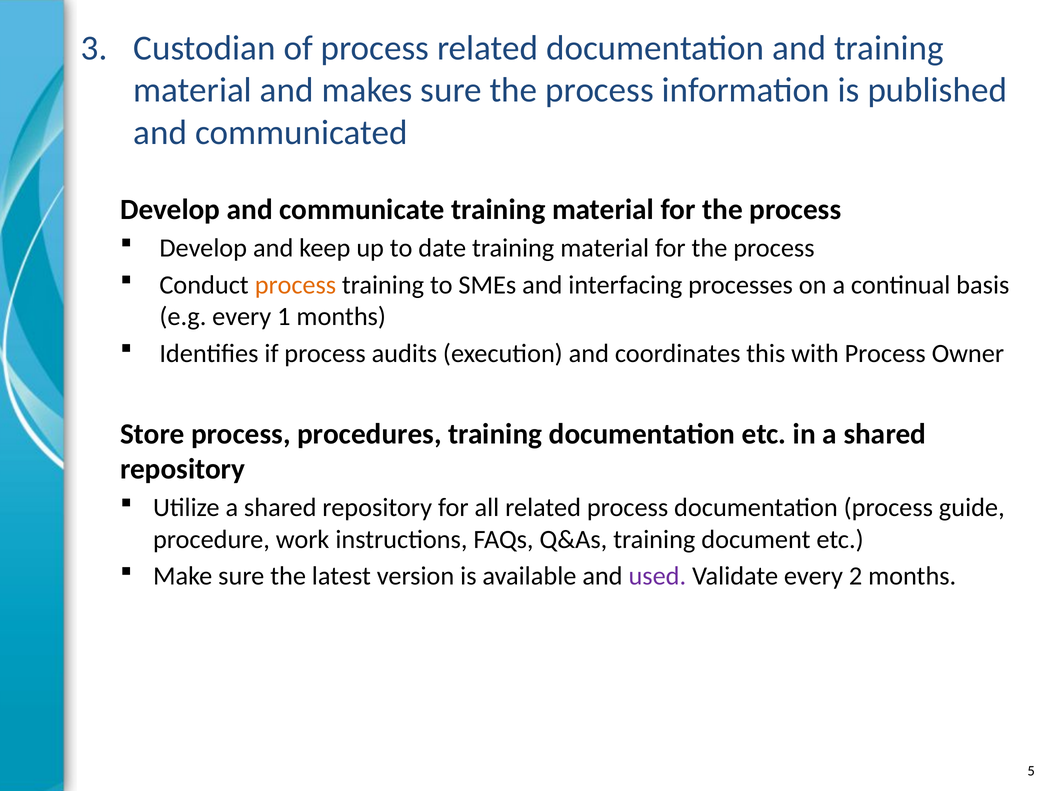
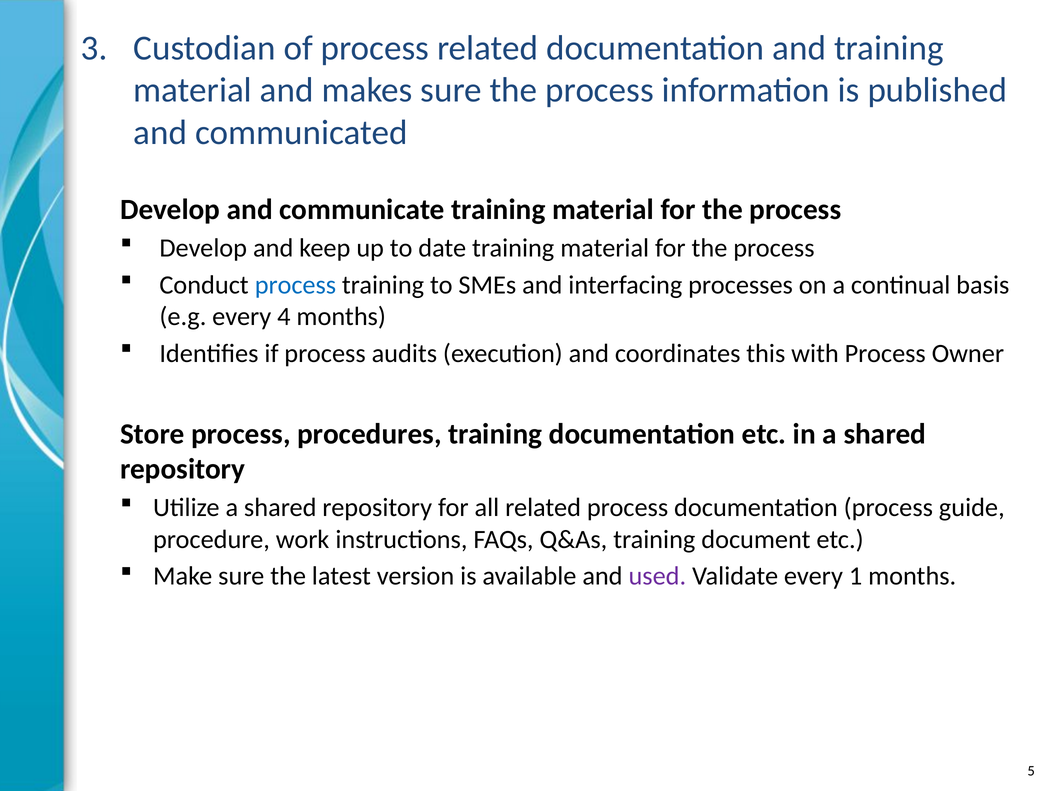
process at (295, 285) colour: orange -> blue
1: 1 -> 4
2: 2 -> 1
